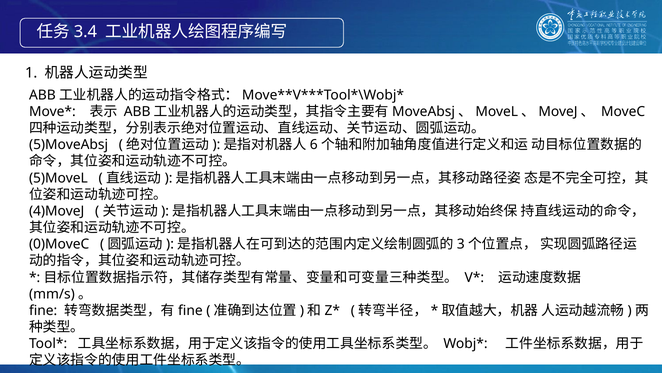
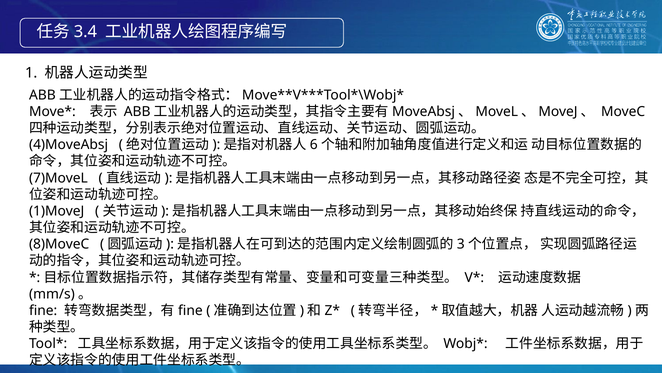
5)MoveAbsj: 5)MoveAbsj -> 4)MoveAbsj
5)MoveL: 5)MoveL -> 7)MoveL
4)MoveJ: 4)MoveJ -> 1)MoveJ
0)MoveC: 0)MoveC -> 8)MoveC
